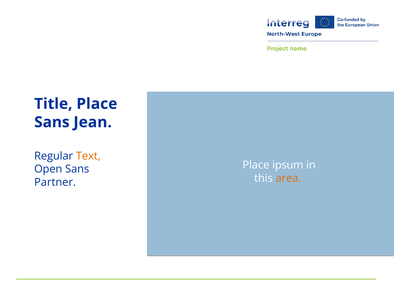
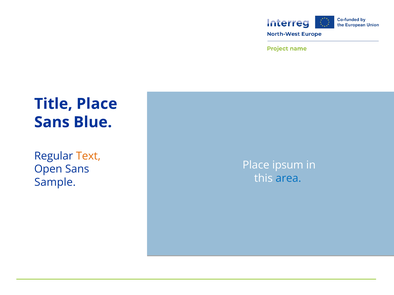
Jean: Jean -> Blue
area colour: orange -> blue
Partner: Partner -> Sample
